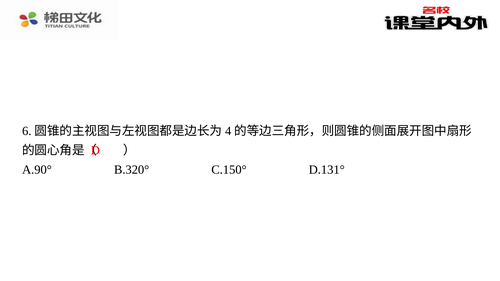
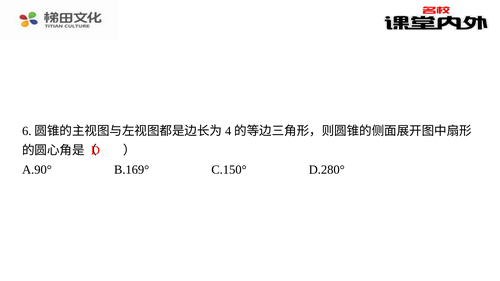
B.320°: B.320° -> B.169°
D.131°: D.131° -> D.280°
